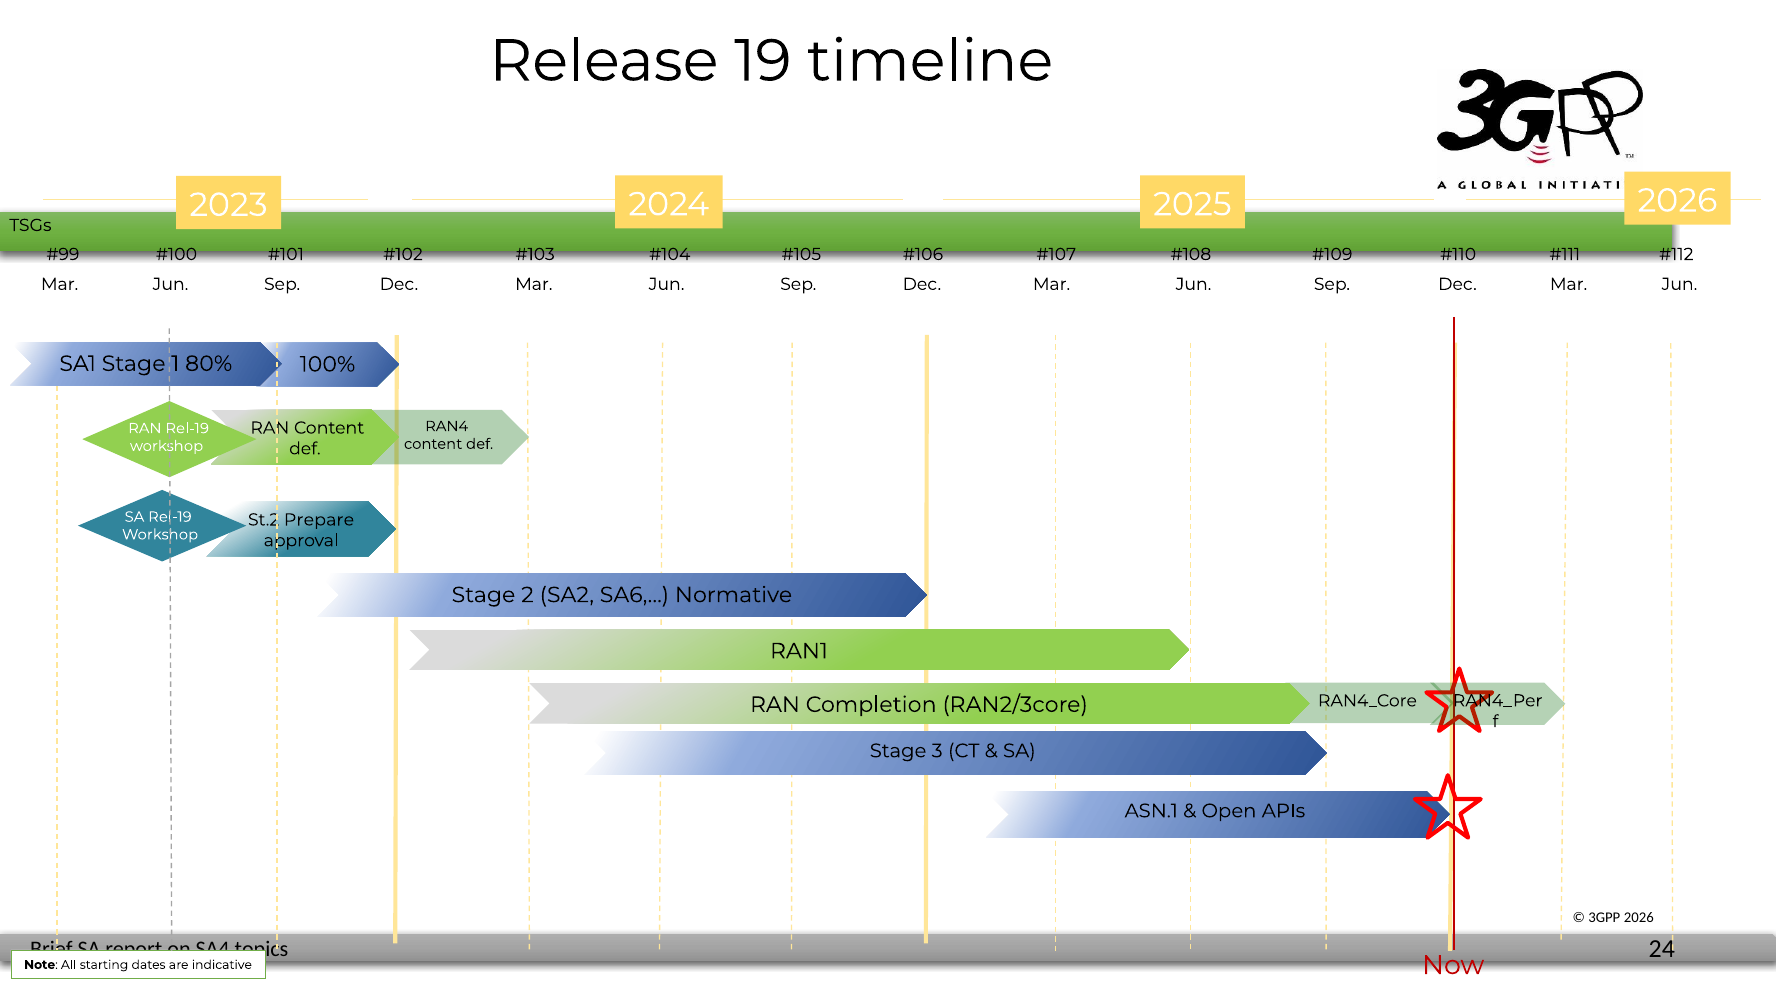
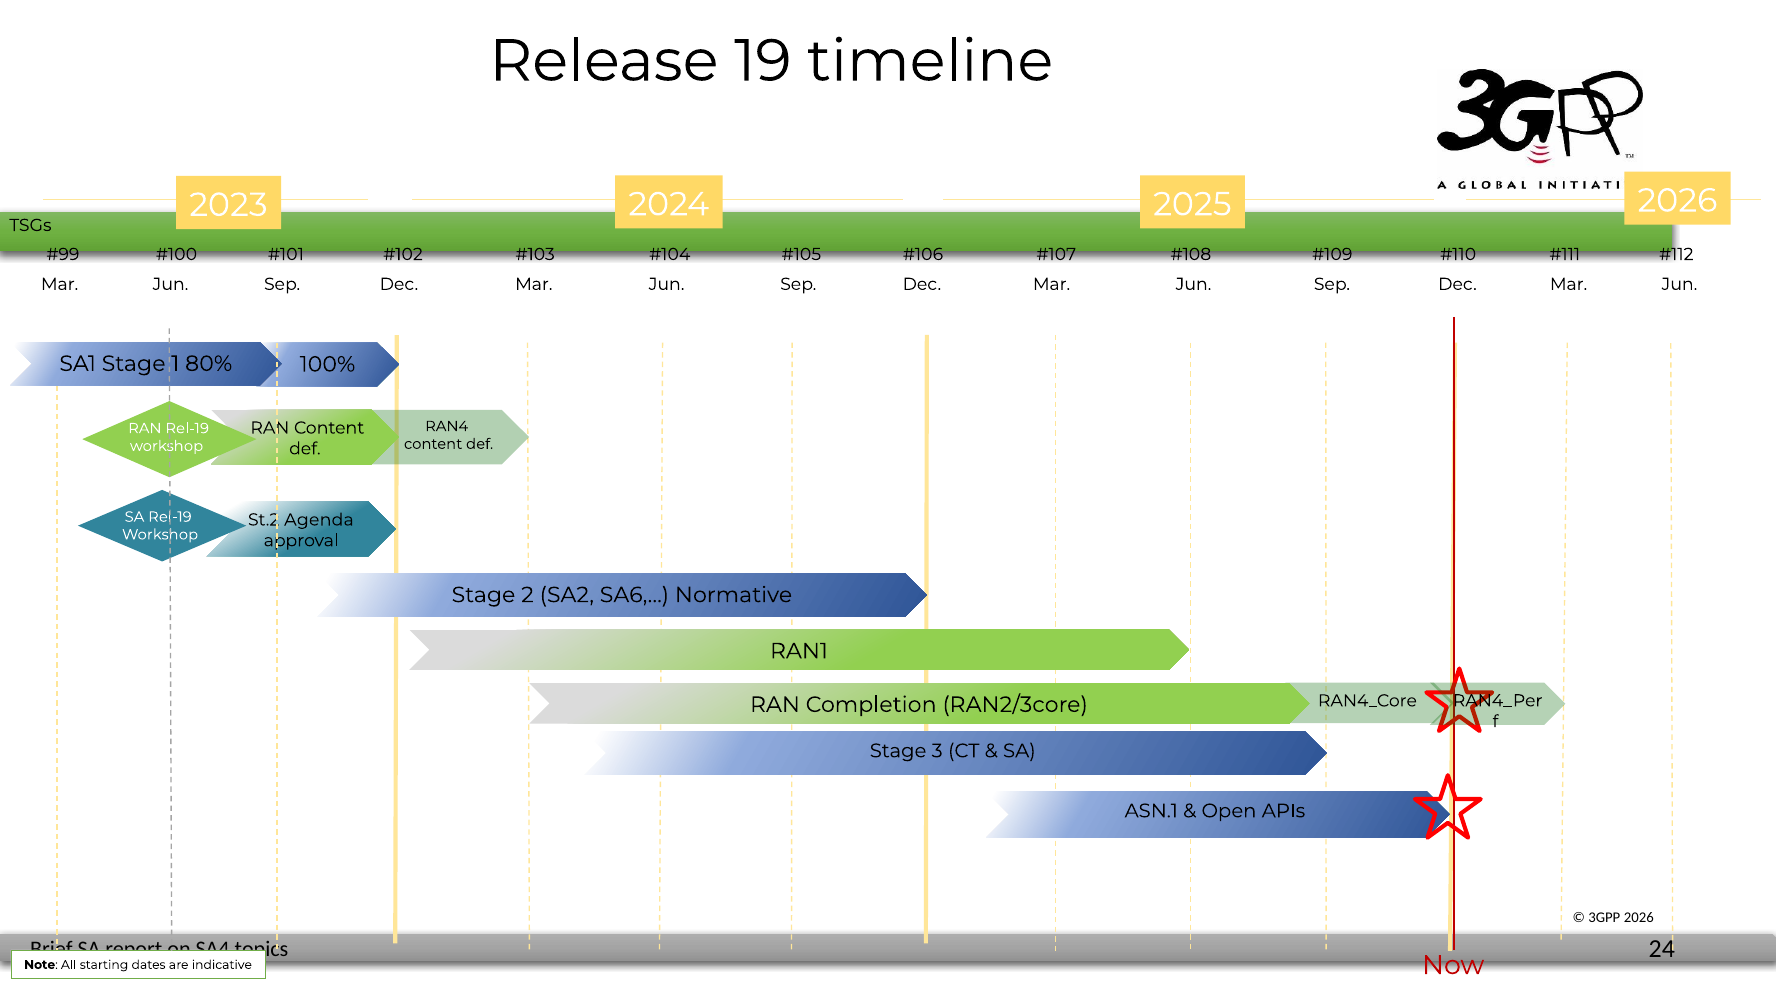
Prepare: Prepare -> Agenda
